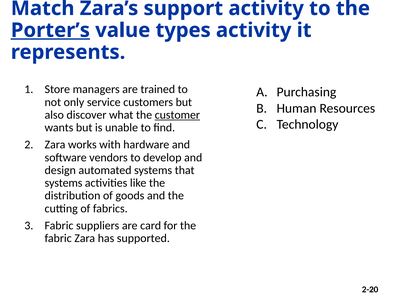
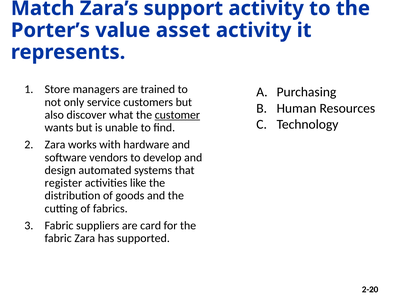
Porter’s underline: present -> none
types: types -> asset
systems at (64, 183): systems -> register
